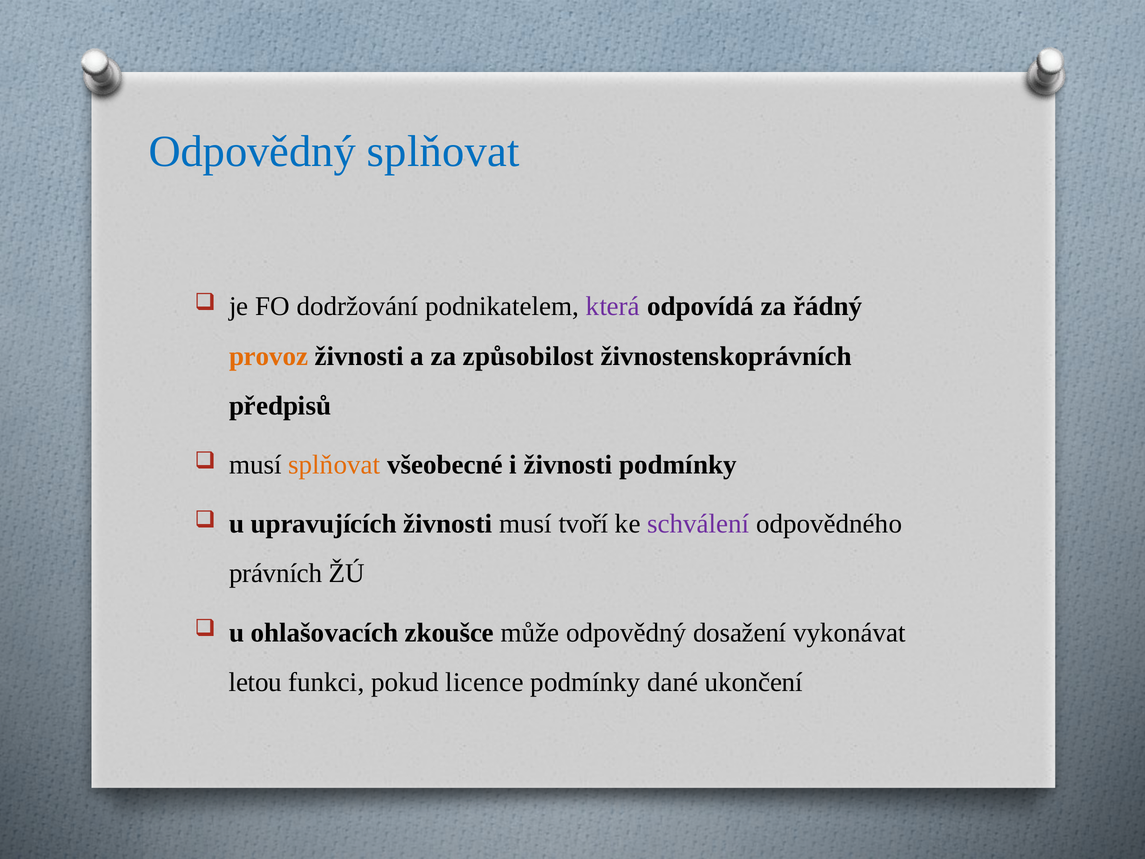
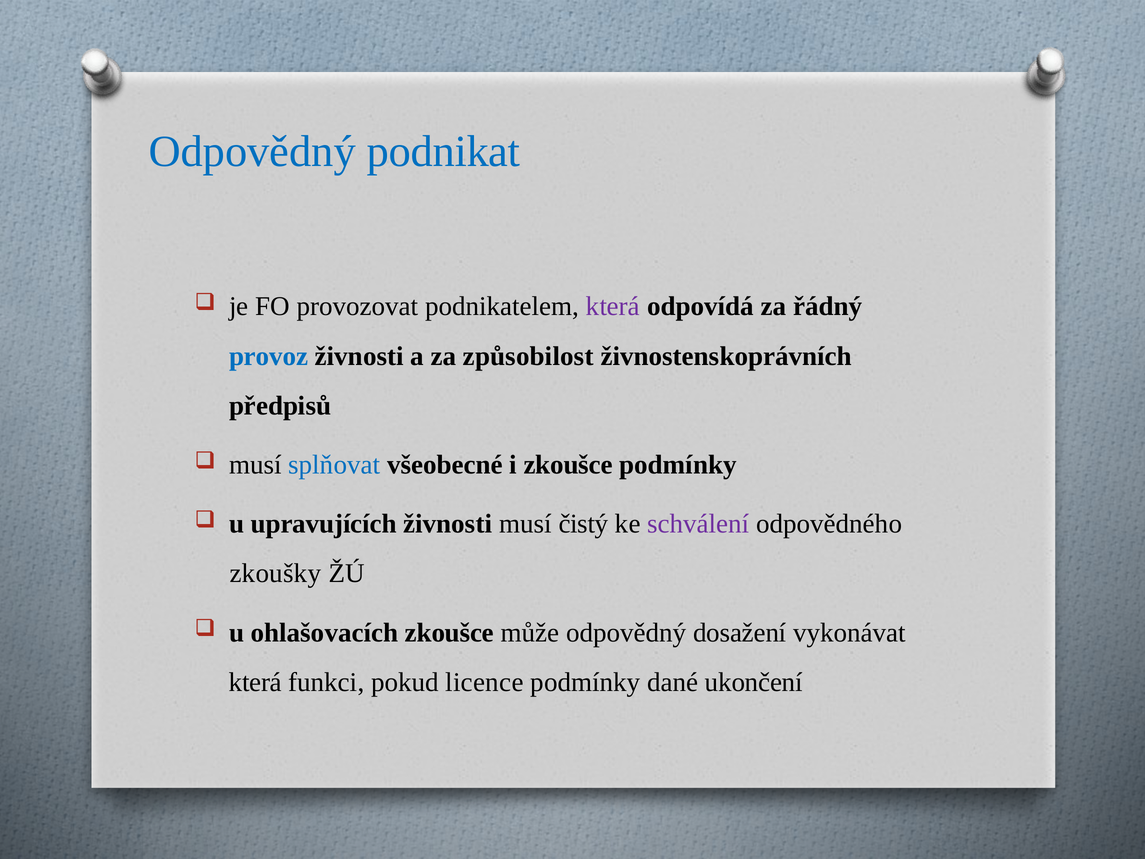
Odpovědný splňovat: splňovat -> podnikat
dodržování: dodržování -> provozovat
provoz colour: orange -> blue
splňovat at (334, 465) colour: orange -> blue
i živnosti: živnosti -> zkoušce
tvoří: tvoří -> čistý
právních: právních -> zkoušky
letou at (255, 682): letou -> která
